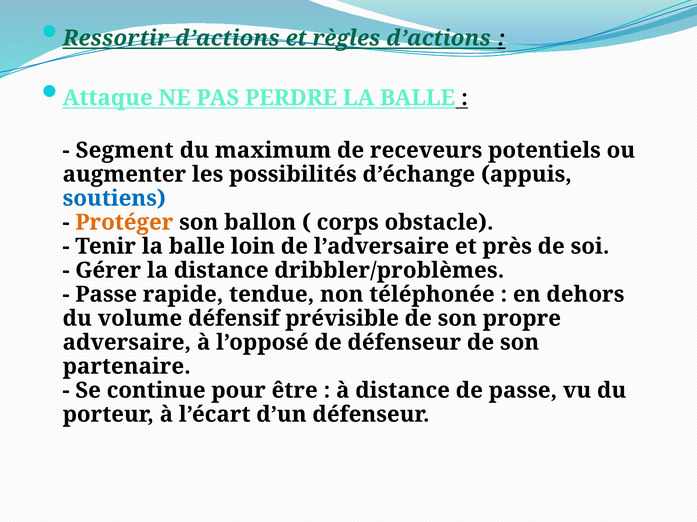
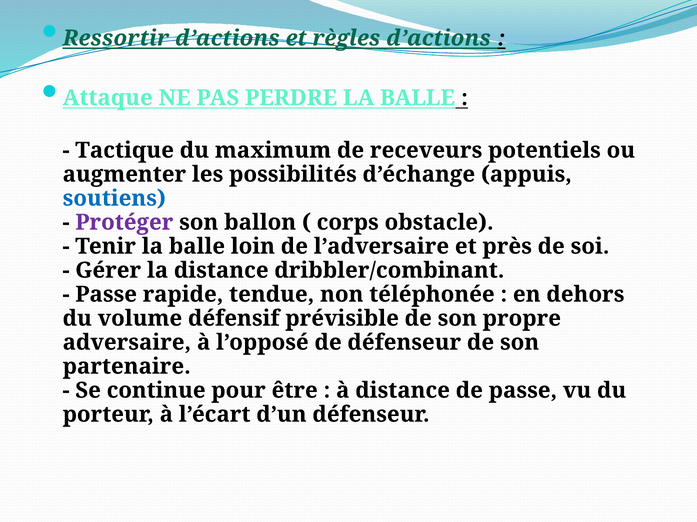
Segment: Segment -> Tactique
Protéger colour: orange -> purple
dribbler/problèmes: dribbler/problèmes -> dribbler/combinant
